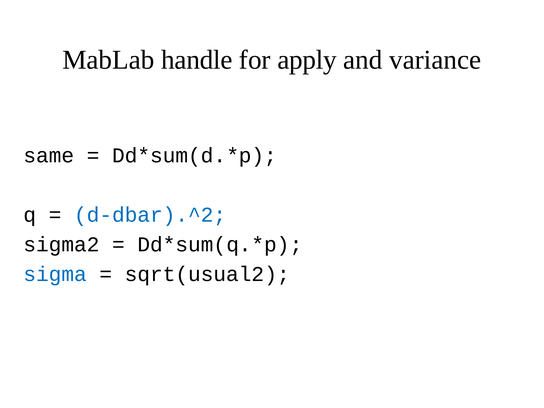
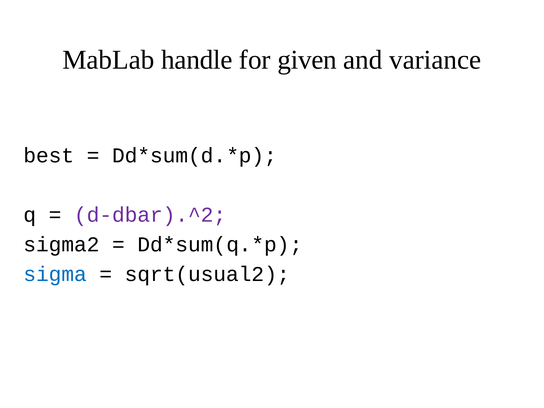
apply: apply -> given
same: same -> best
d-dbar).^2 colour: blue -> purple
